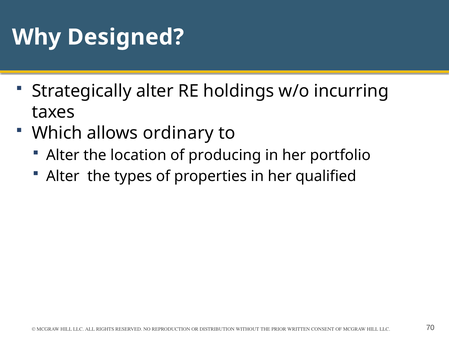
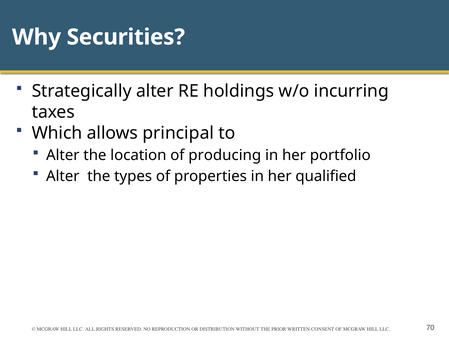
Designed: Designed -> Securities
ordinary: ordinary -> principal
